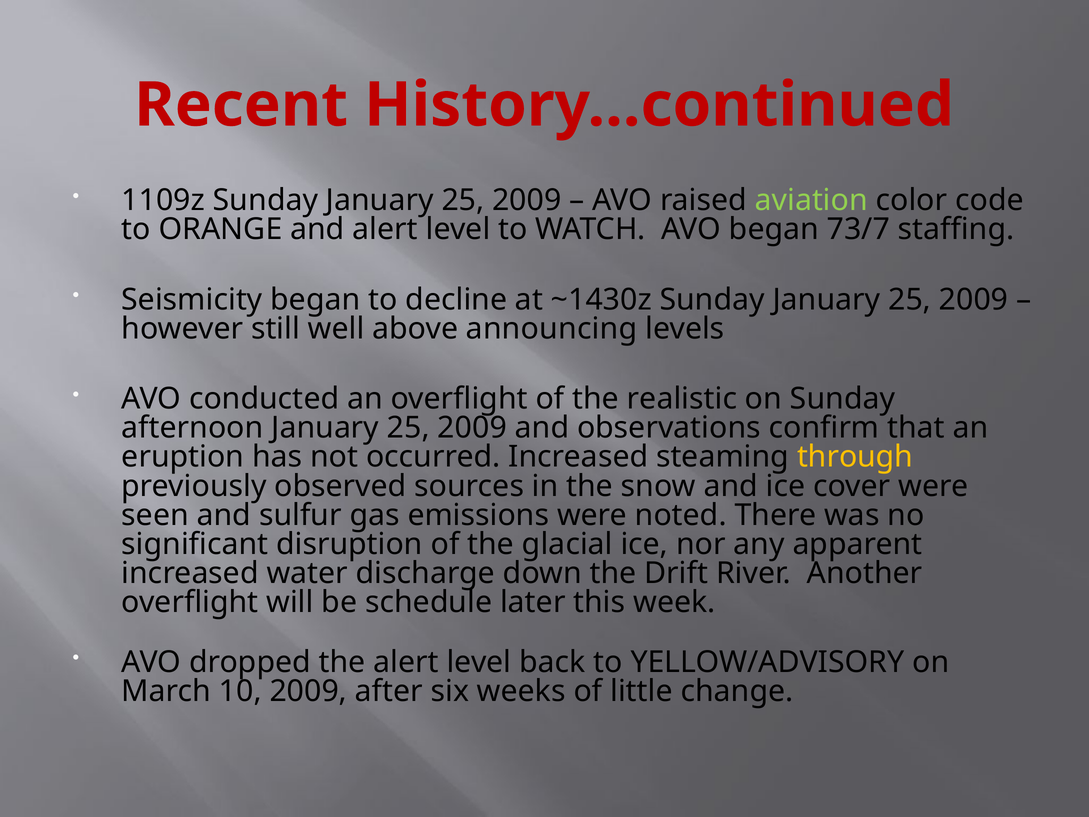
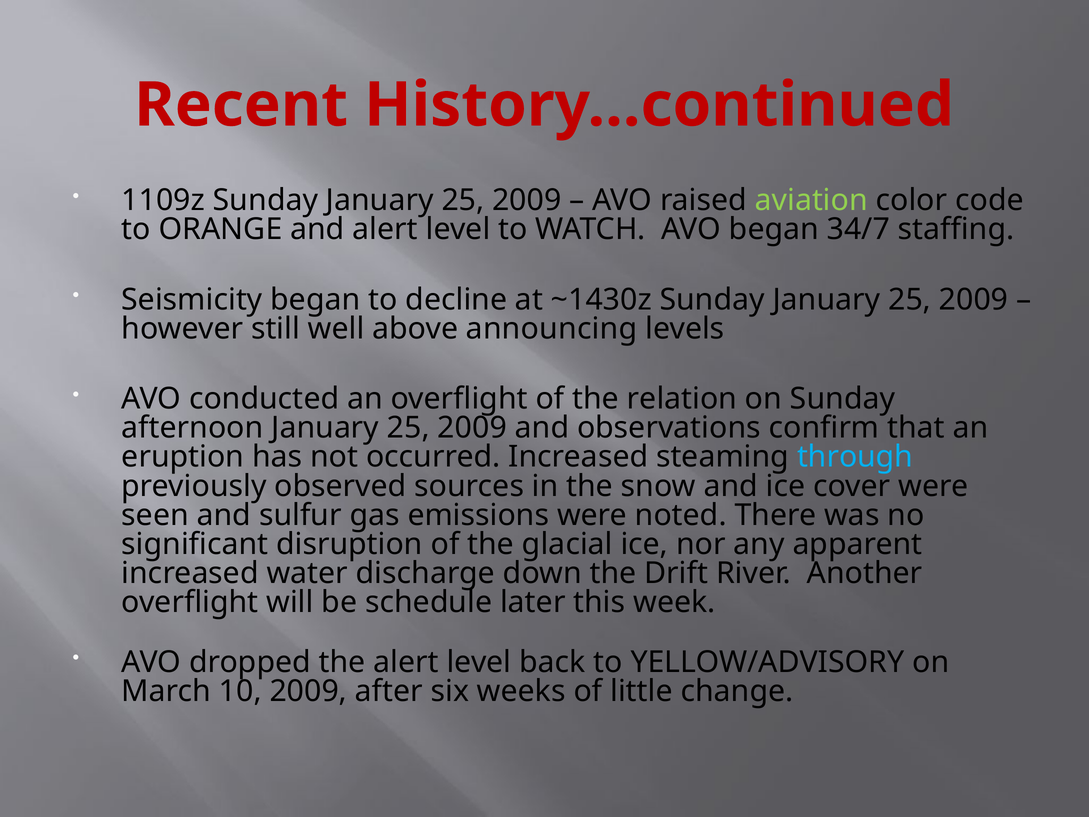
73/7: 73/7 -> 34/7
realistic: realistic -> relation
through colour: yellow -> light blue
